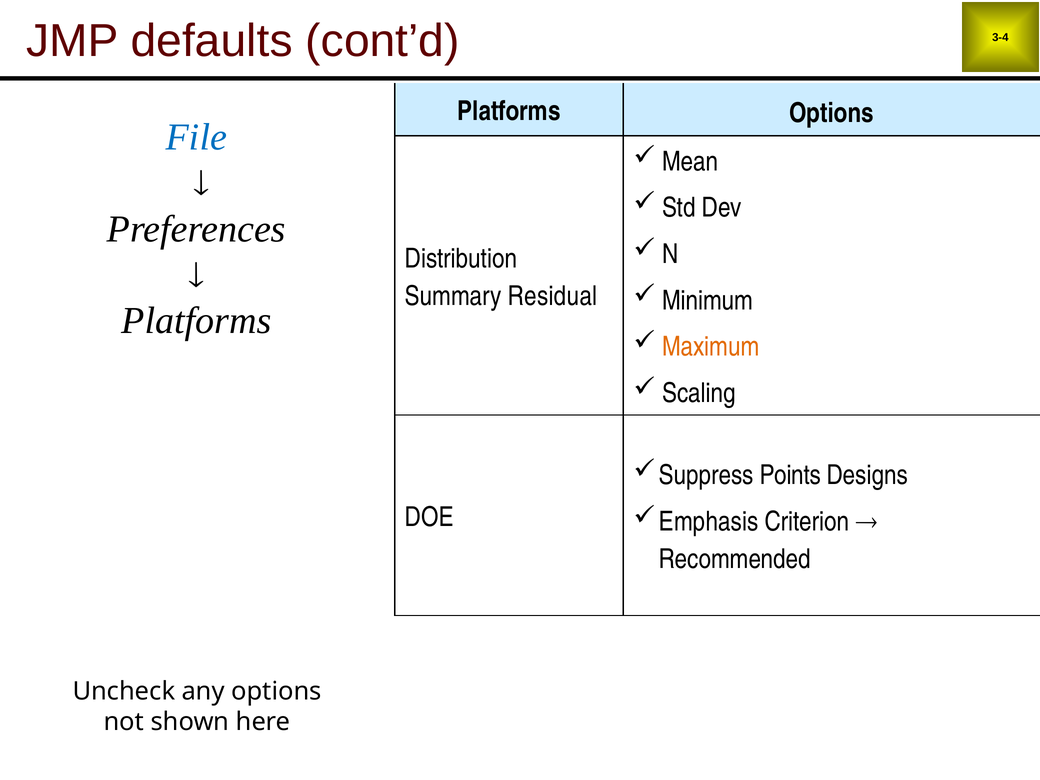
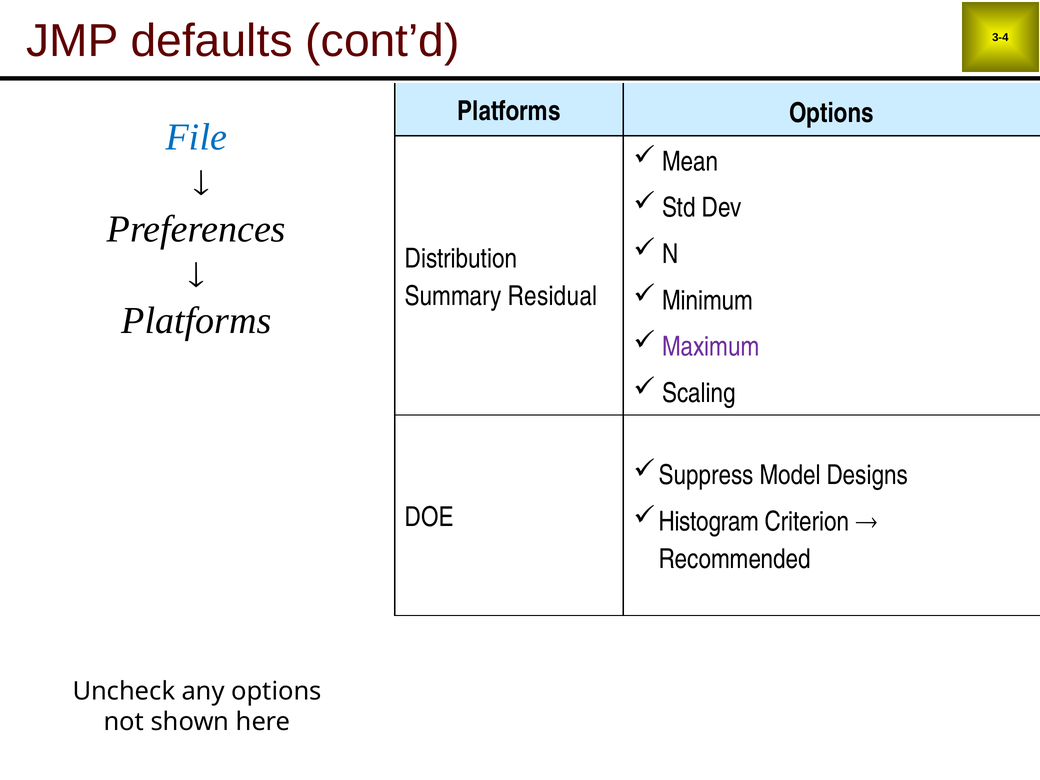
Maximum colour: orange -> purple
Points: Points -> Model
Emphasis: Emphasis -> Histogram
